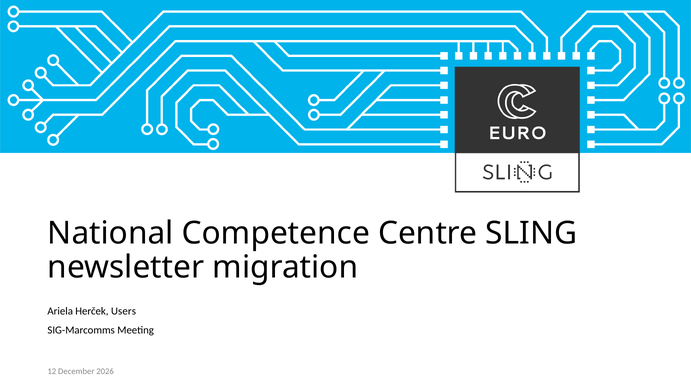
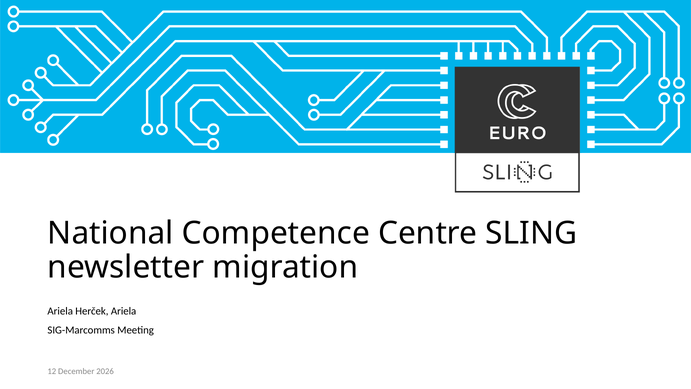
Herček Users: Users -> Ariela
